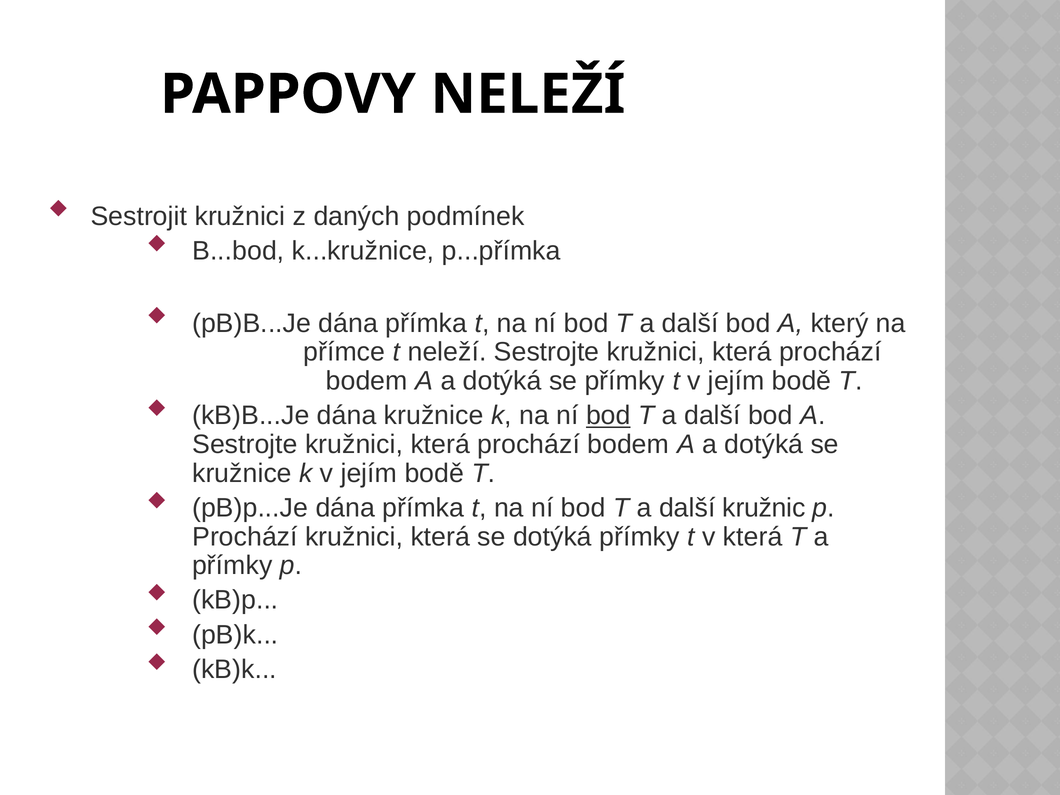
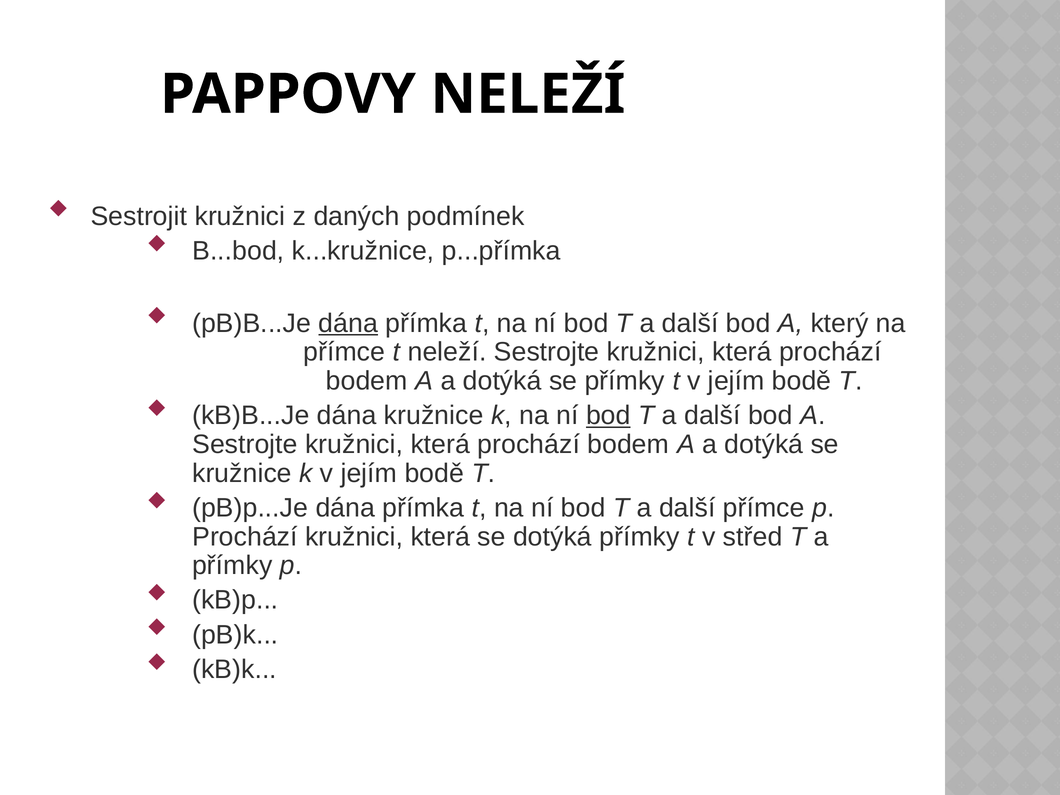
dána at (348, 323) underline: none -> present
další kružnic: kružnic -> přímce
v která: která -> střed
